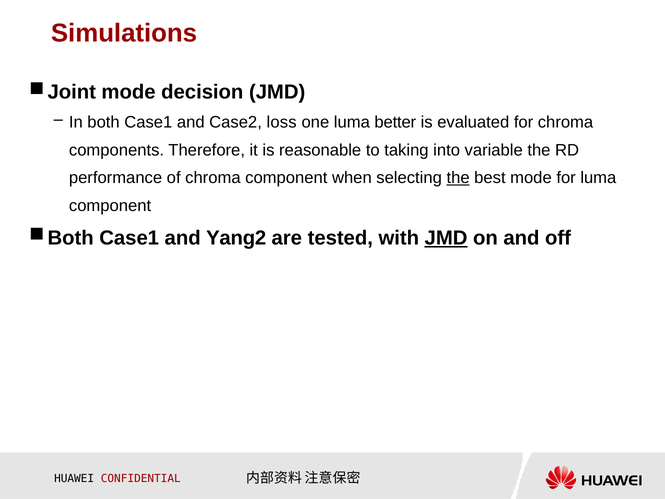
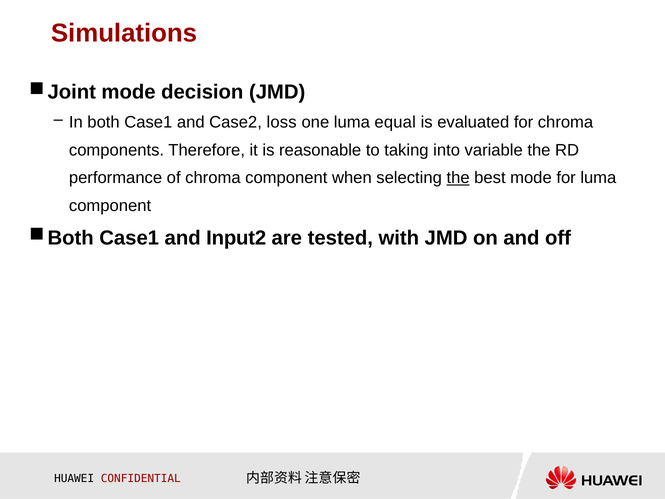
better: better -> equal
Yang2: Yang2 -> Input2
JMD at (446, 238) underline: present -> none
